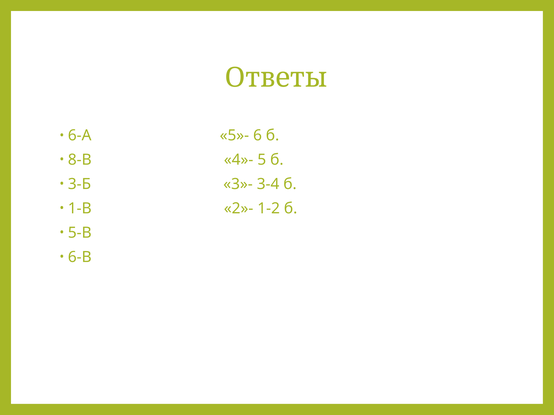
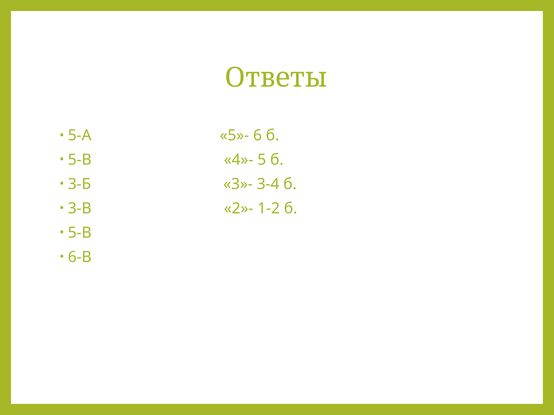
6-А: 6-А -> 5-А
8-В at (80, 160): 8-В -> 5-В
1-В: 1-В -> 3-В
